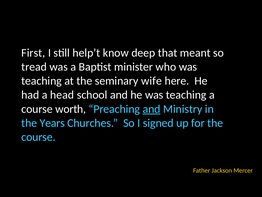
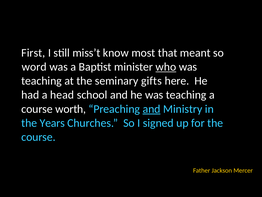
help’t: help’t -> miss’t
deep: deep -> most
tread: tread -> word
who underline: none -> present
wife: wife -> gifts
